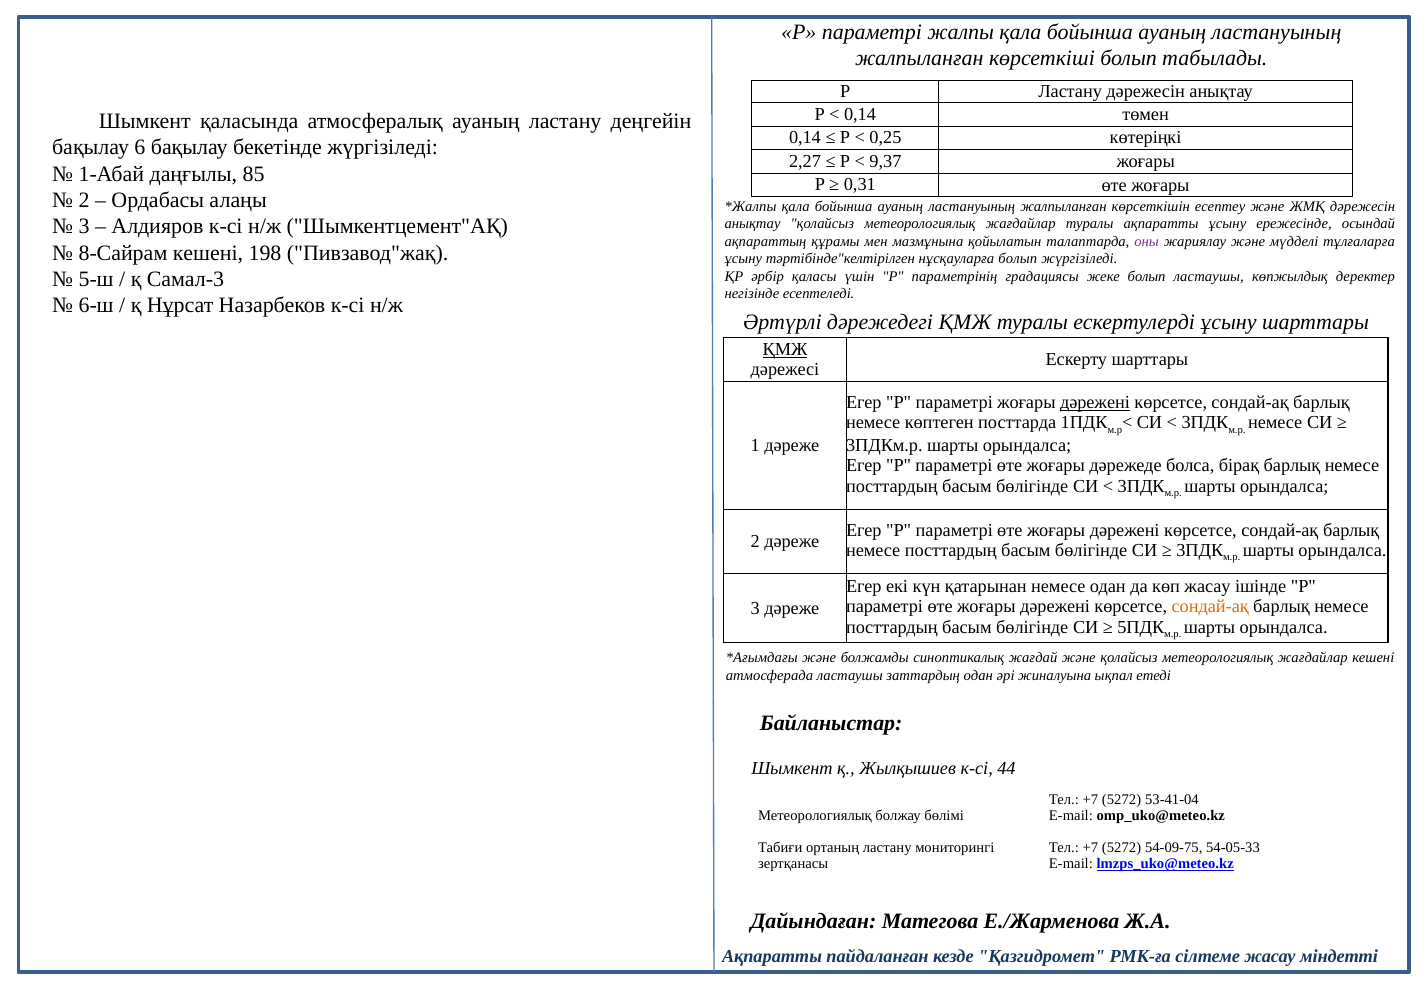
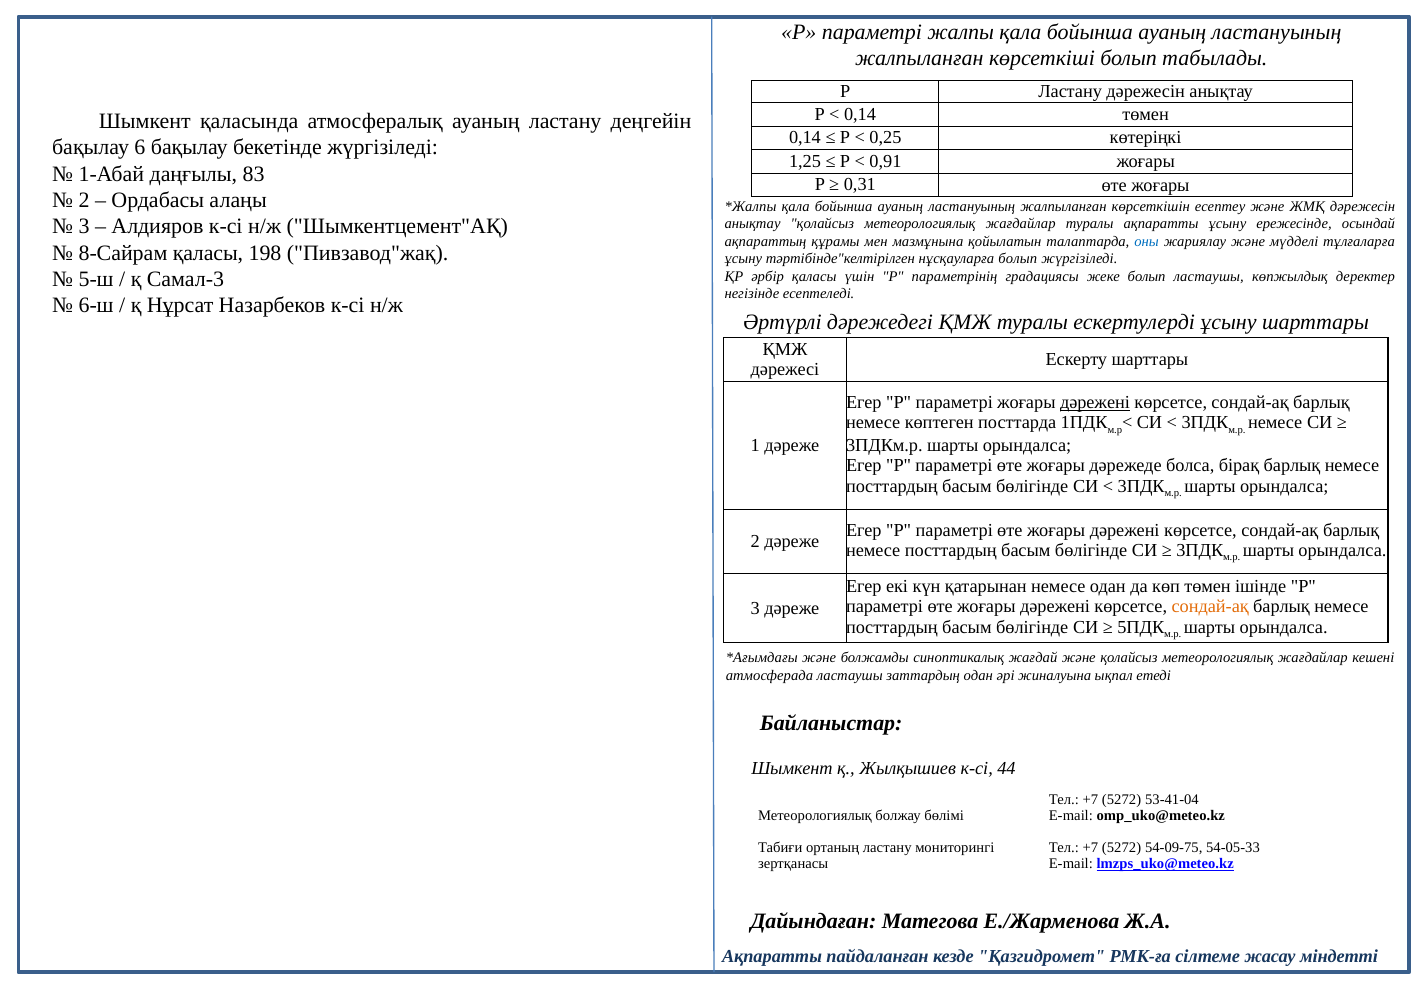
2,27: 2,27 -> 1,25
9,37: 9,37 -> 0,91
85: 85 -> 83
оны colour: purple -> blue
8-Сайрам кешені: кешені -> қаласы
ҚМЖ at (785, 349) underline: present -> none
көп жасау: жасау -> төмен
